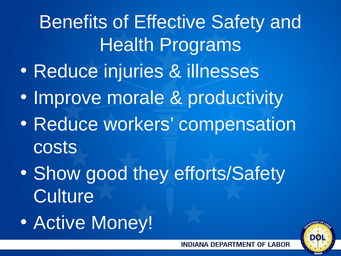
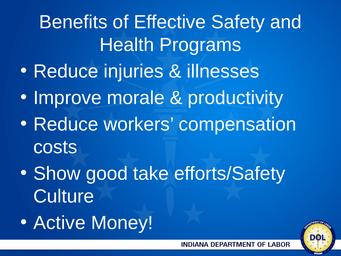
they: they -> take
